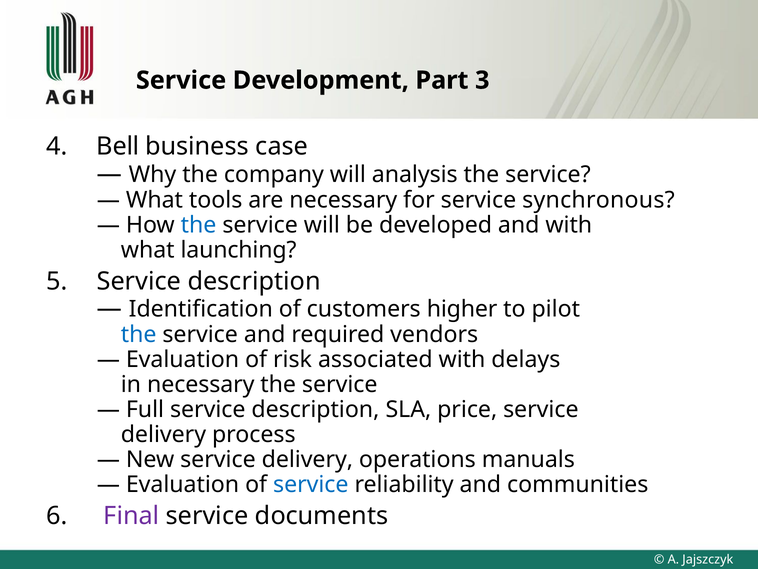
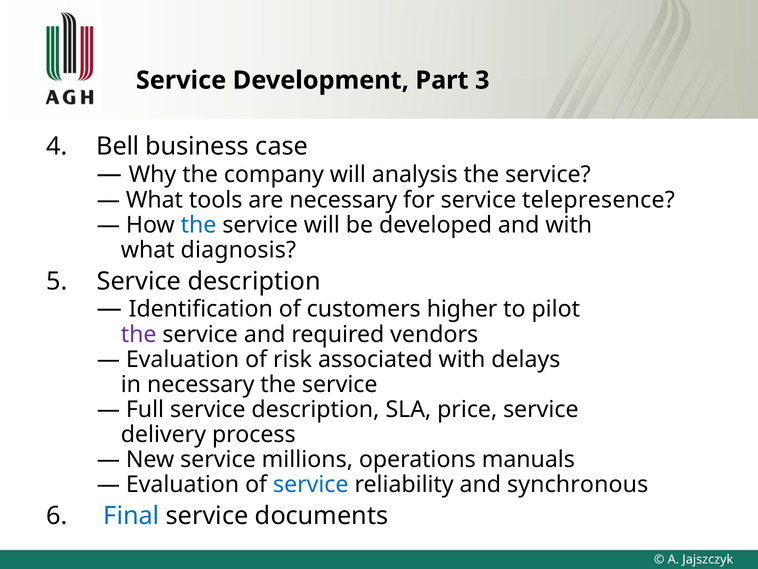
synchronous: synchronous -> telepresence
launching: launching -> diagnosis
the at (139, 334) colour: blue -> purple
New service delivery: delivery -> millions
communities: communities -> synchronous
Final colour: purple -> blue
